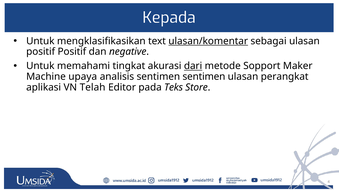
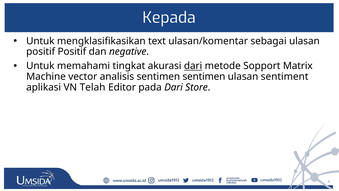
ulasan/komentar underline: present -> none
Maker: Maker -> Matrix
upaya: upaya -> vector
perangkat: perangkat -> sentiment
pada Teks: Teks -> Dari
